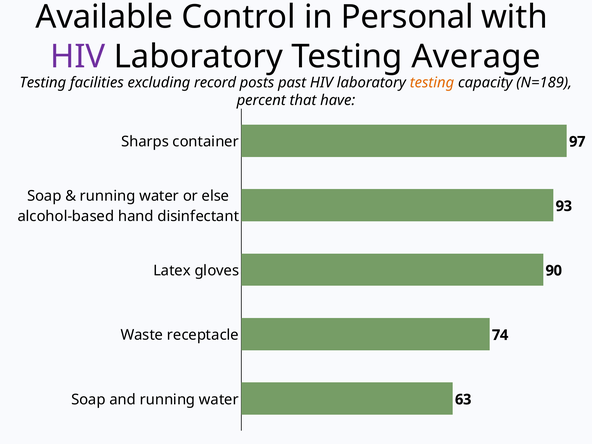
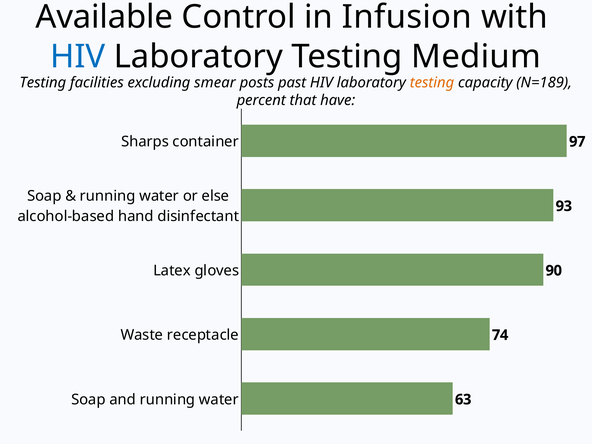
Personal: Personal -> Infusion
HIV at (78, 57) colour: purple -> blue
Average: Average -> Medium
record: record -> smear
